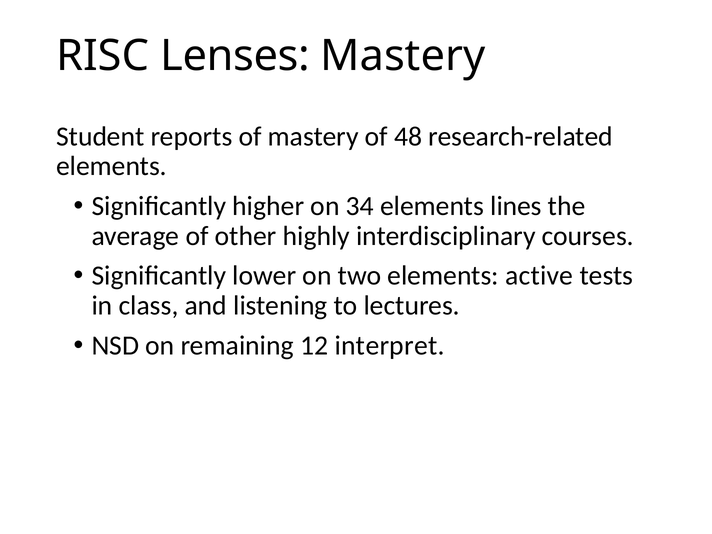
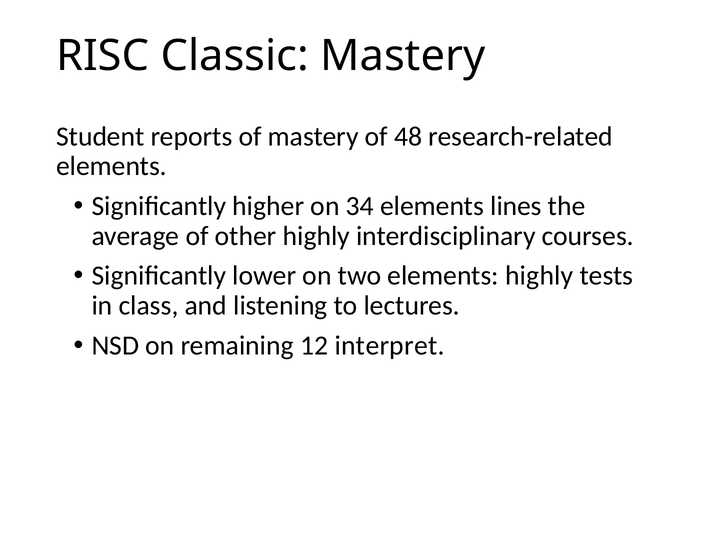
Lenses: Lenses -> Classic
elements active: active -> highly
